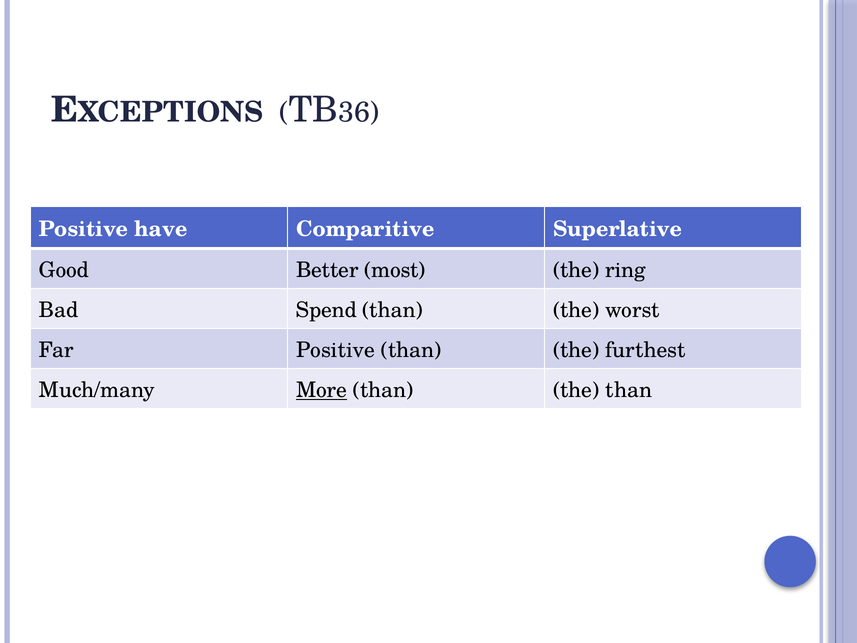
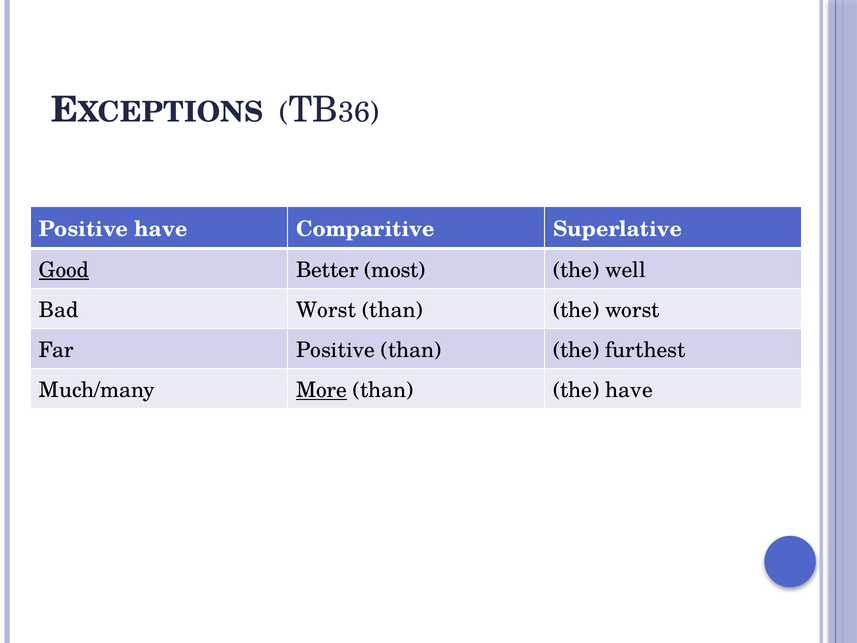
Good underline: none -> present
ring: ring -> well
Bad Spend: Spend -> Worst
the than: than -> have
